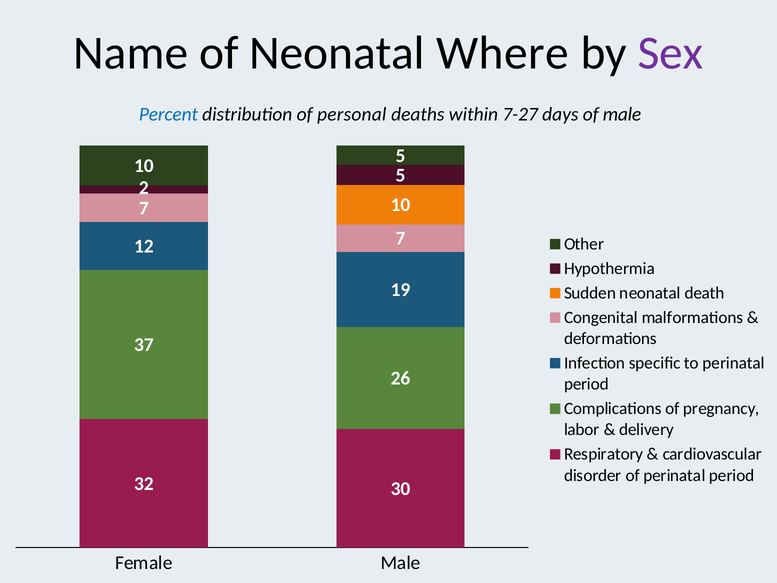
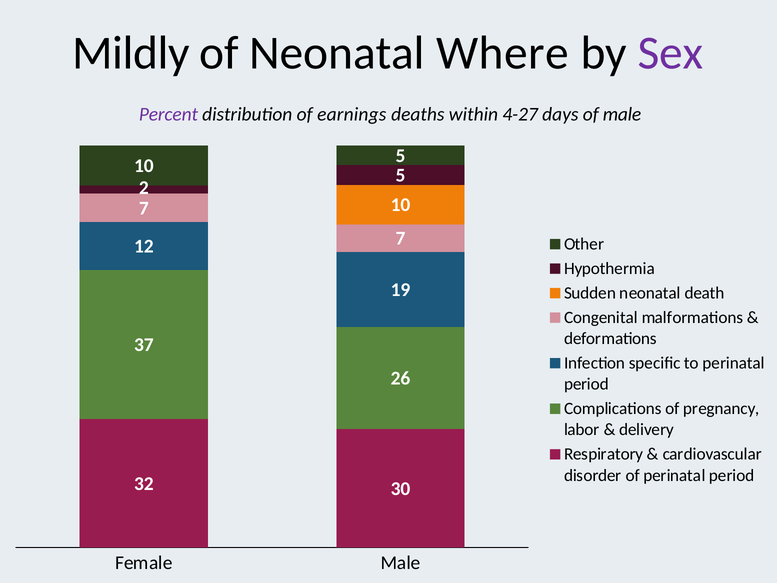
Name: Name -> Mildly
Percent colour: blue -> purple
personal: personal -> earnings
7-27: 7-27 -> 4-27
